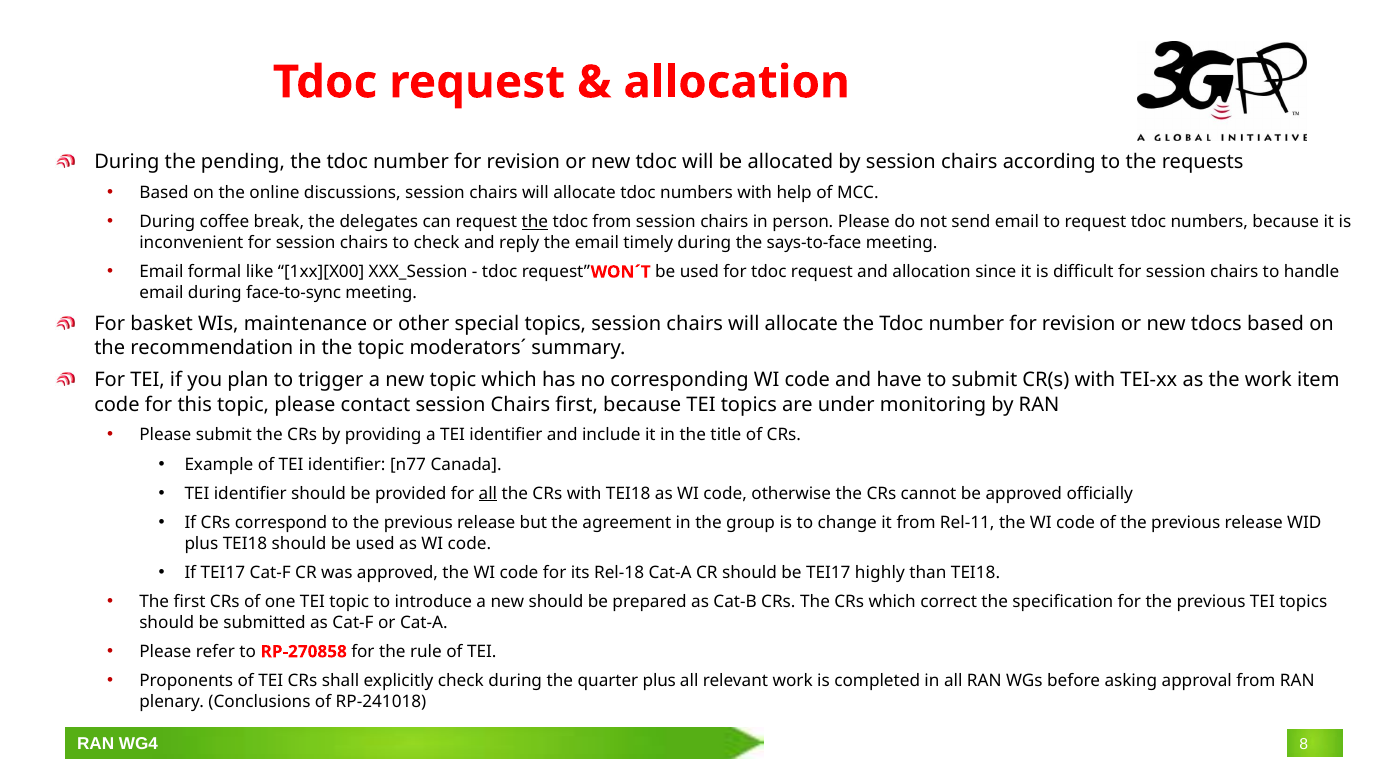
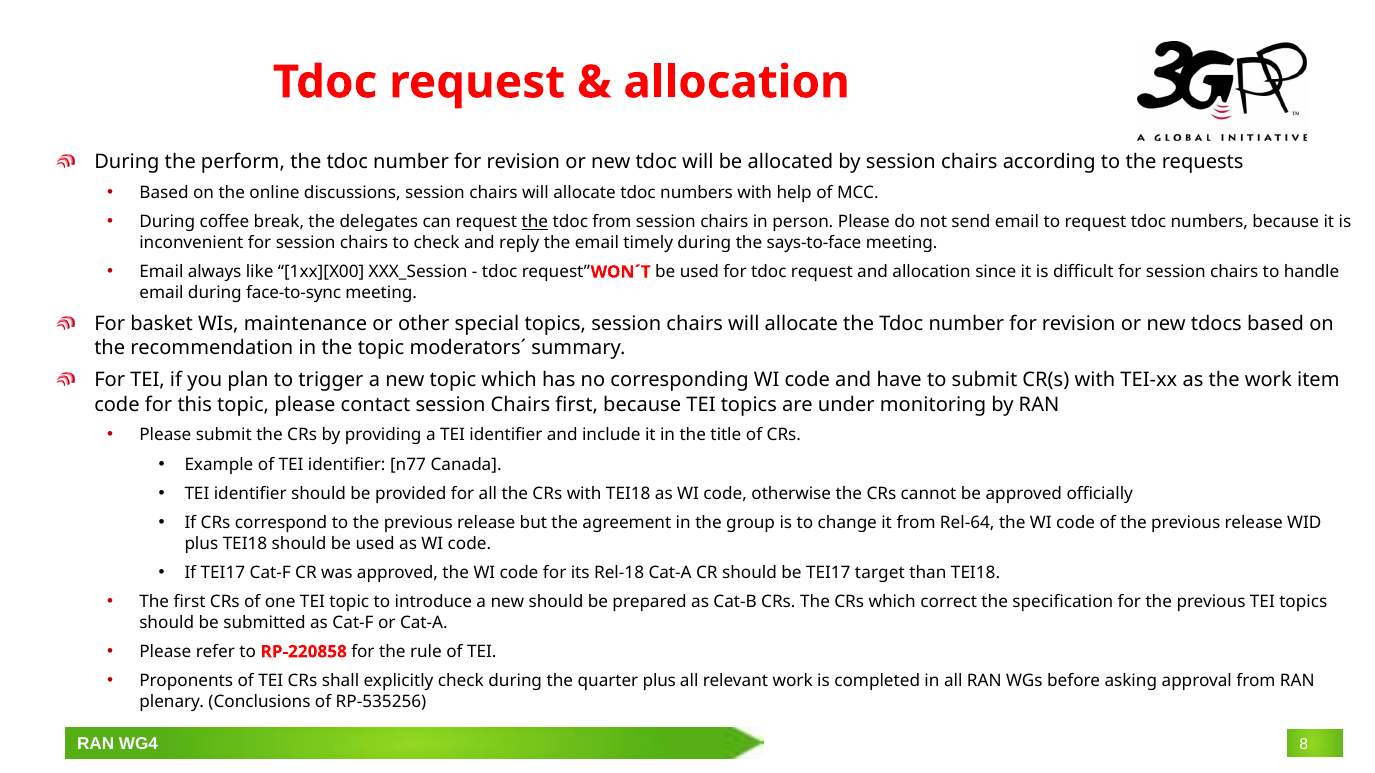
pending: pending -> perform
formal: formal -> always
all at (488, 494) underline: present -> none
Rel-11: Rel-11 -> Rel-64
highly: highly -> target
RP-270858: RP-270858 -> RP-220858
RP-241018: RP-241018 -> RP-535256
